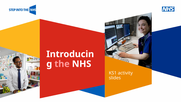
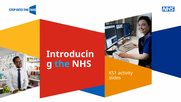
the colour: pink -> light blue
